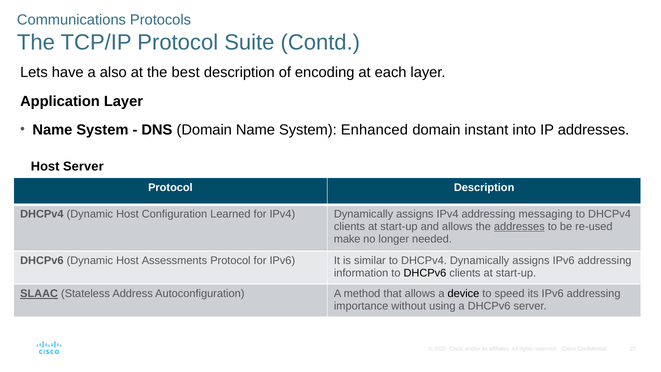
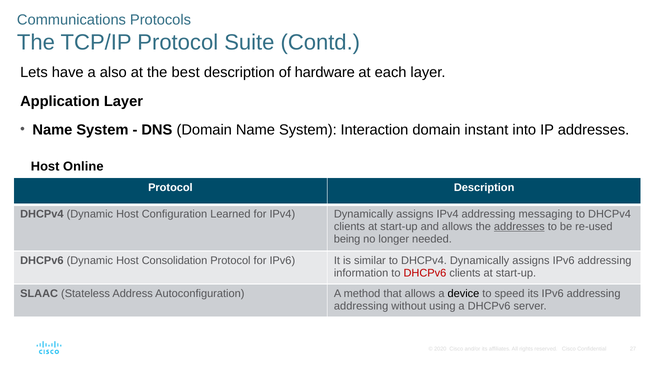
encoding: encoding -> hardware
Enhanced: Enhanced -> Interaction
Host Server: Server -> Online
make: make -> being
Assessments: Assessments -> Consolidation
DHCPv6 at (425, 273) colour: black -> red
SLAAC underline: present -> none
importance at (361, 306): importance -> addressing
